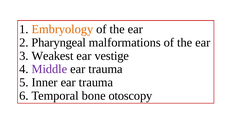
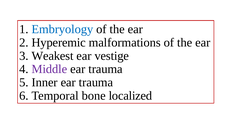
Embryology colour: orange -> blue
Pharyngeal: Pharyngeal -> Hyperemic
otoscopy: otoscopy -> localized
